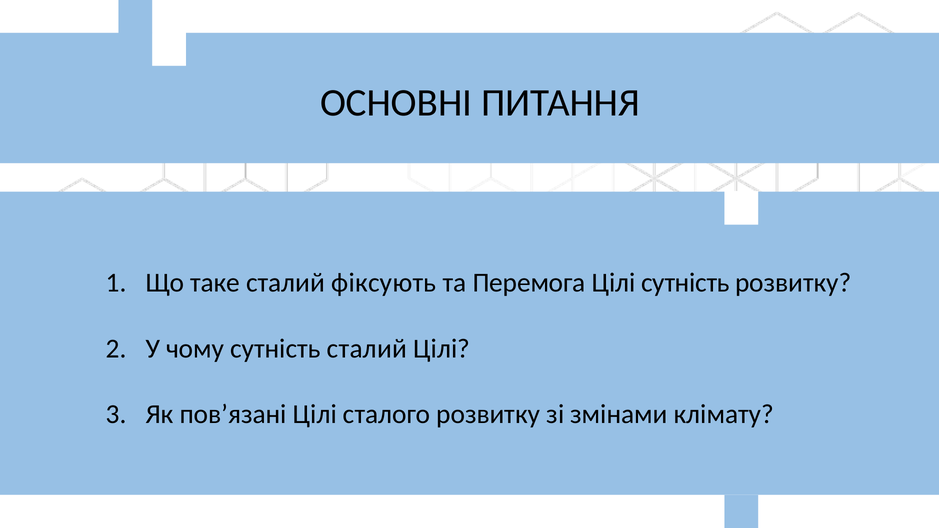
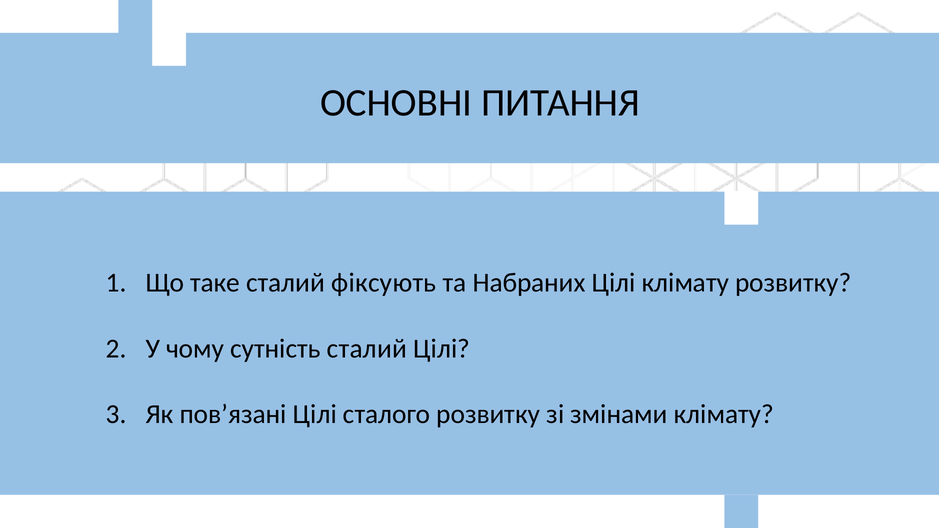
Перемога: Перемога -> Набраних
Цілі сутність: сутність -> клімату
